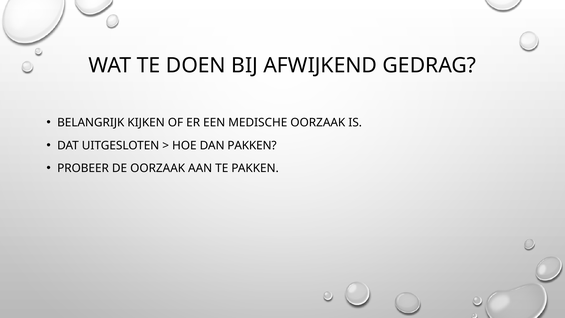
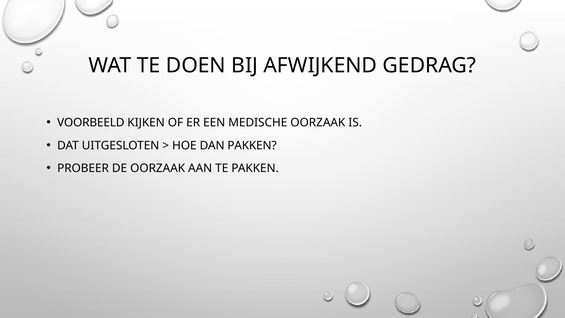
BELANGRIJK: BELANGRIJK -> VOORBEELD
